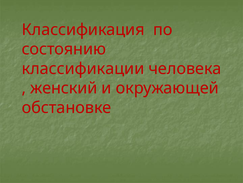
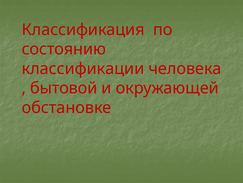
женский: женский -> бытовой
